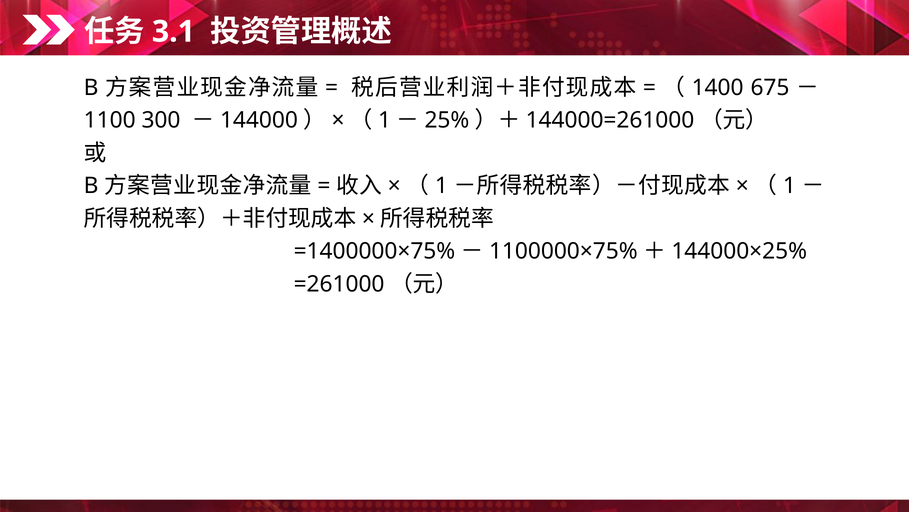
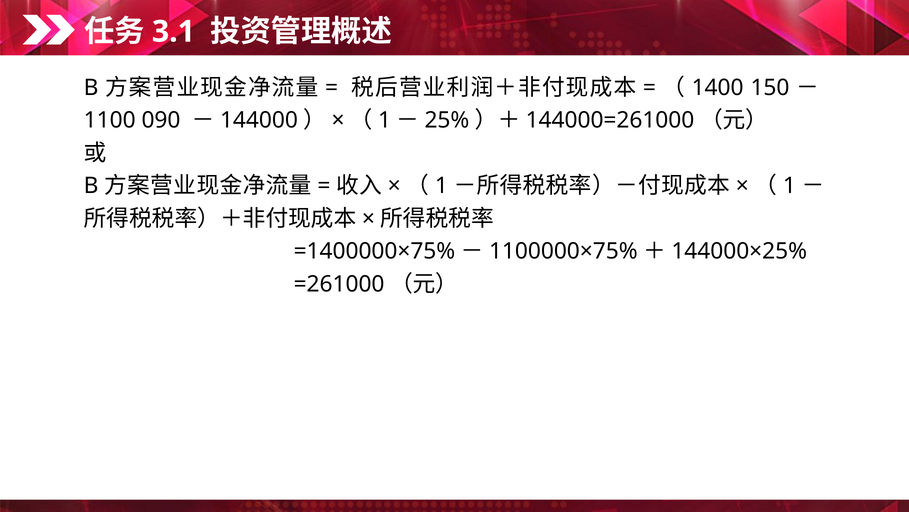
675: 675 -> 150
300: 300 -> 090
